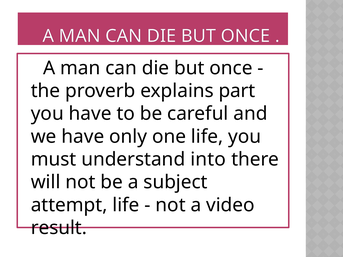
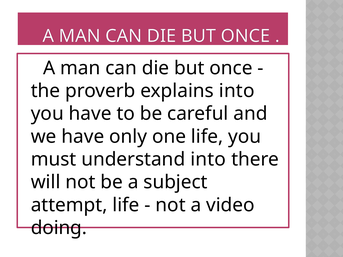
explains part: part -> into
result: result -> doing
